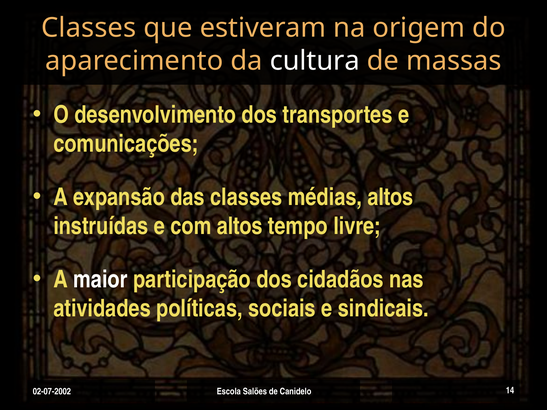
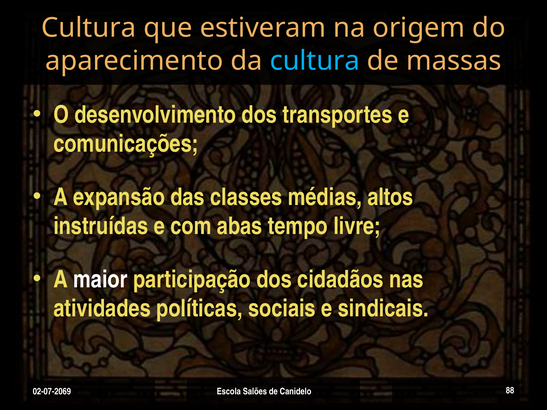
Classes at (89, 28): Classes -> Cultura
cultura at (315, 61) colour: white -> light blue
com altos: altos -> abas
02-07-2002: 02-07-2002 -> 02-07-2069
14: 14 -> 88
